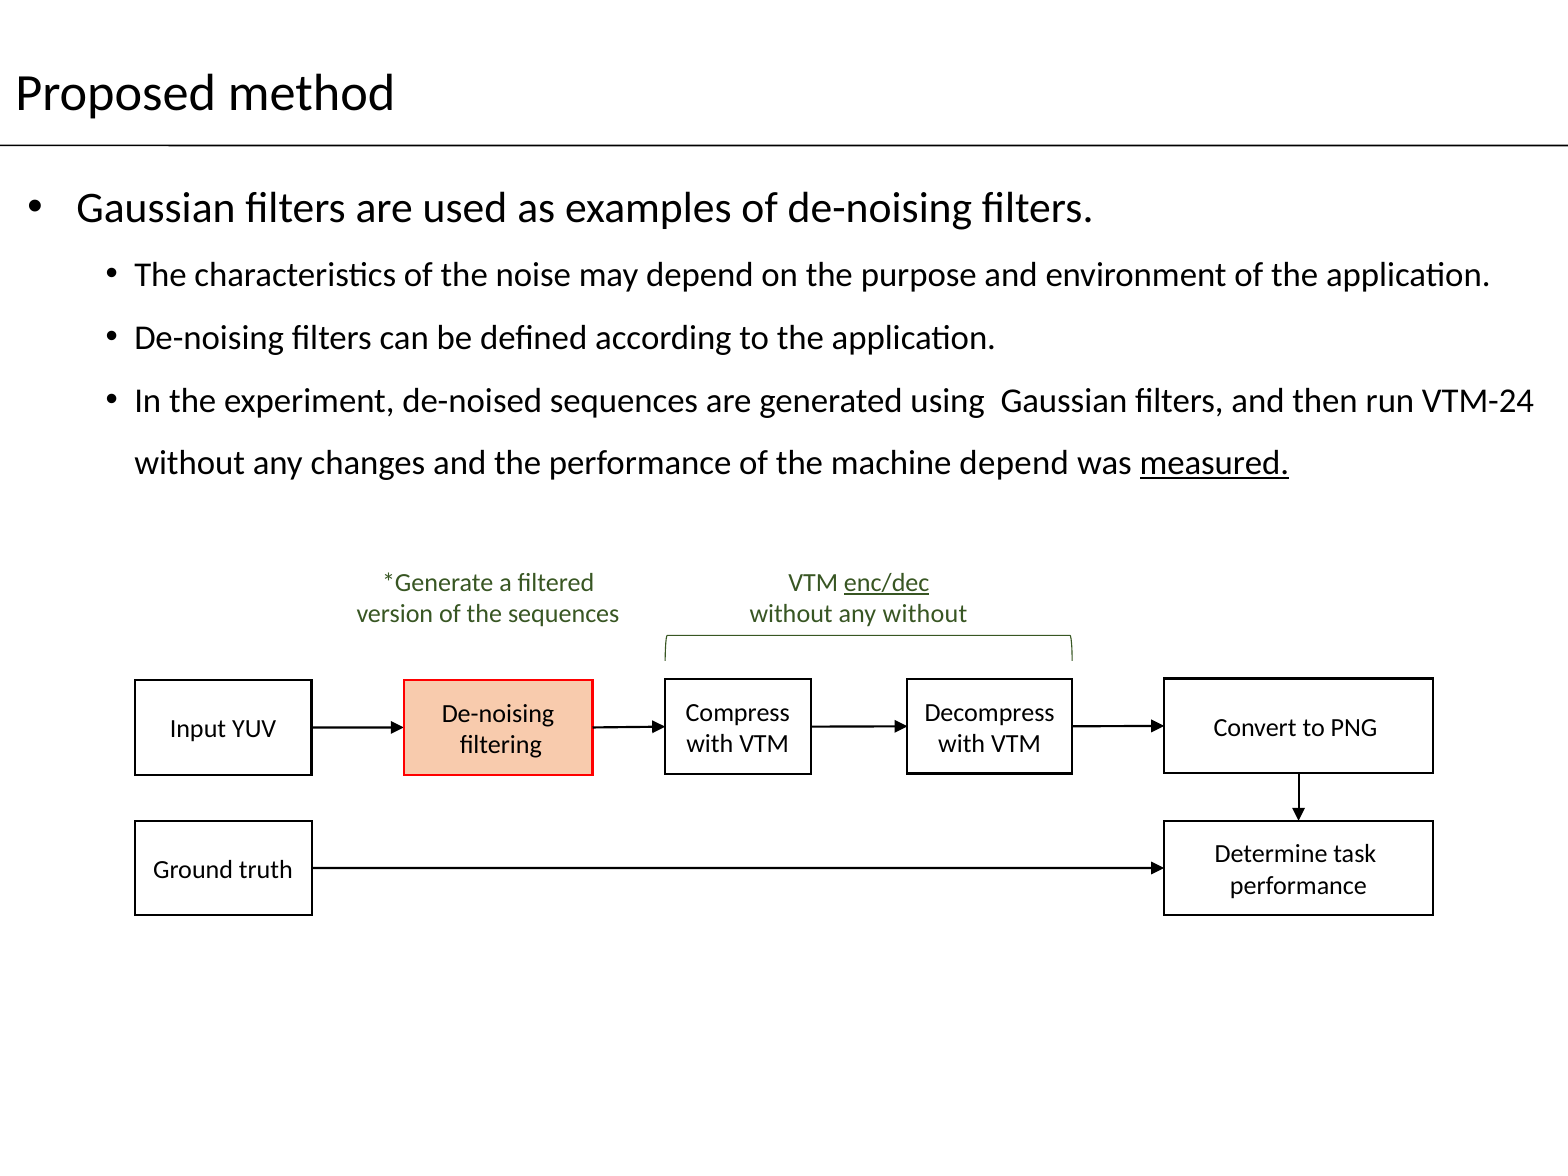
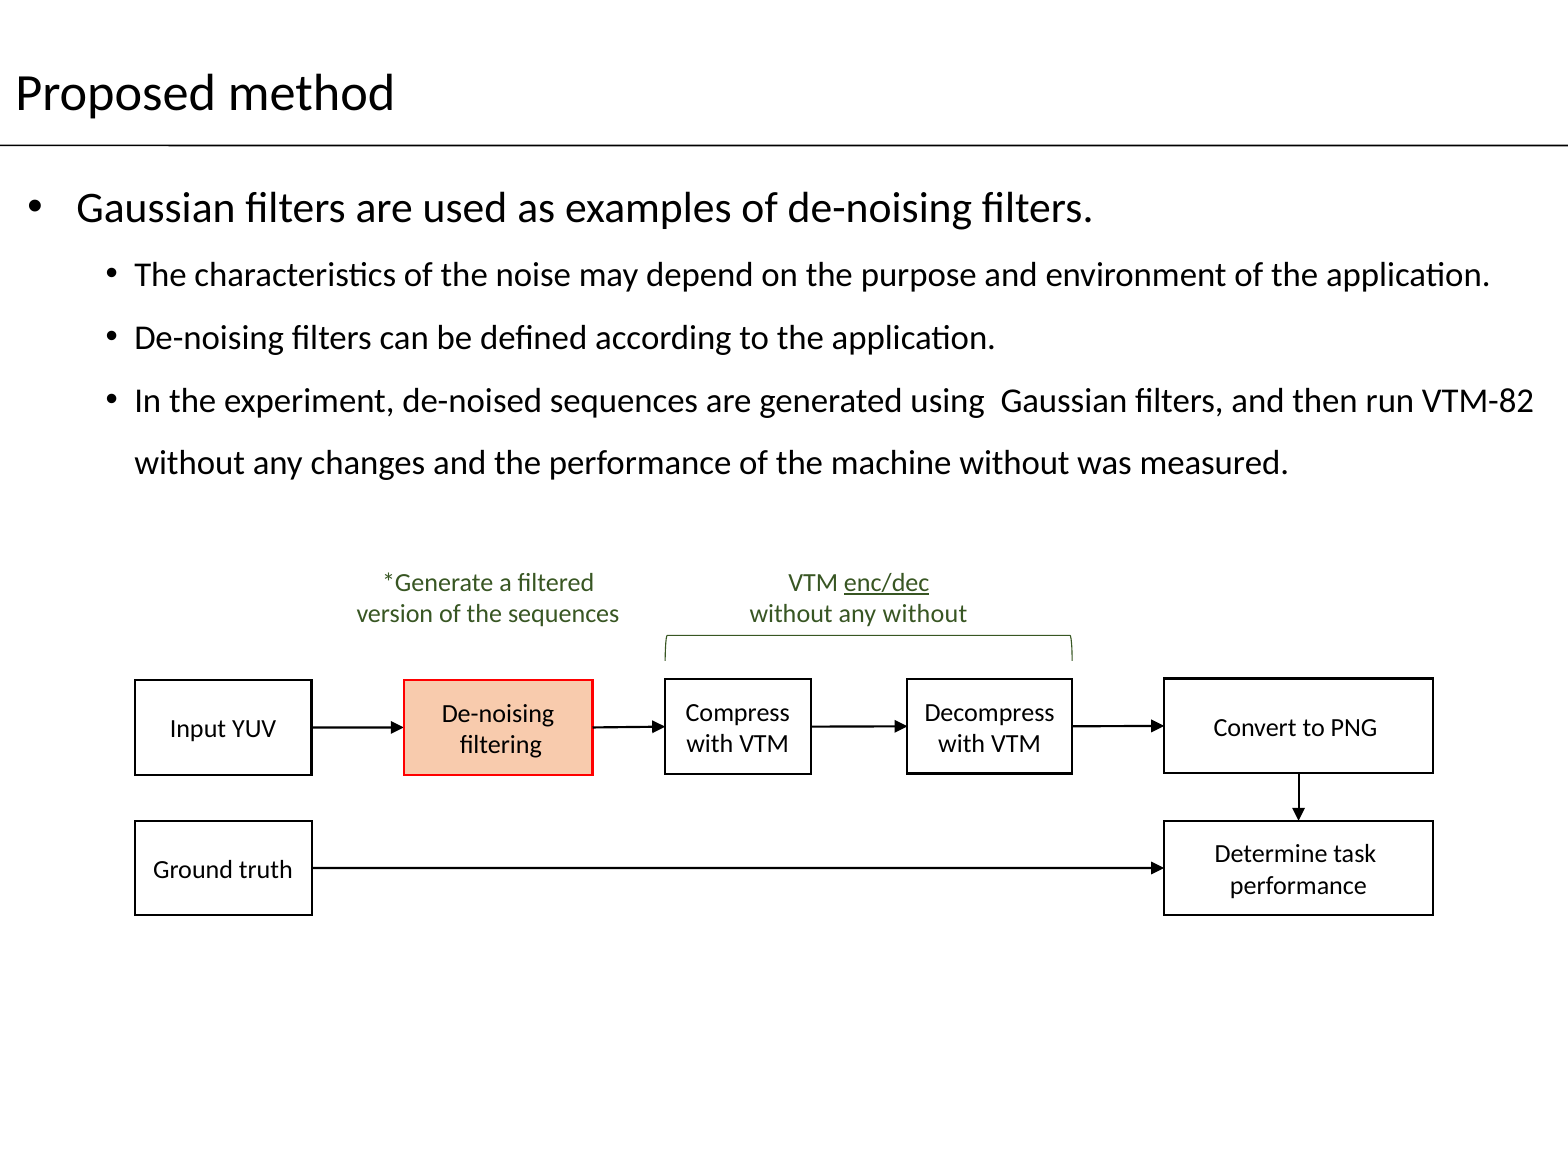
VTM-24: VTM-24 -> VTM-82
machine depend: depend -> without
measured underline: present -> none
